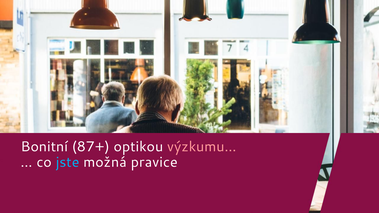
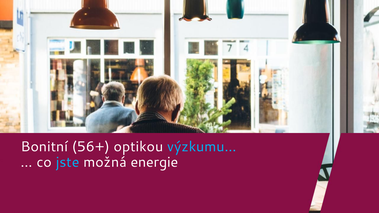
87+: 87+ -> 56+
výzkumu… colour: pink -> light blue
pravice: pravice -> energie
